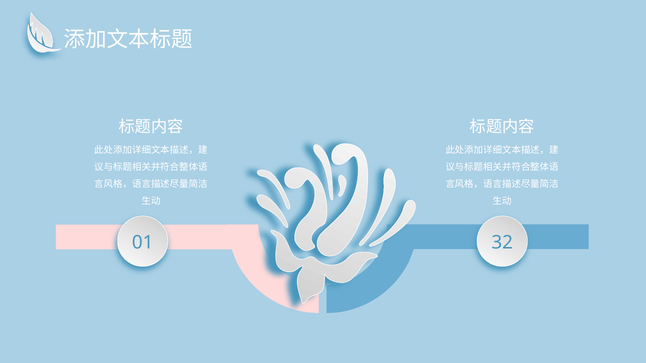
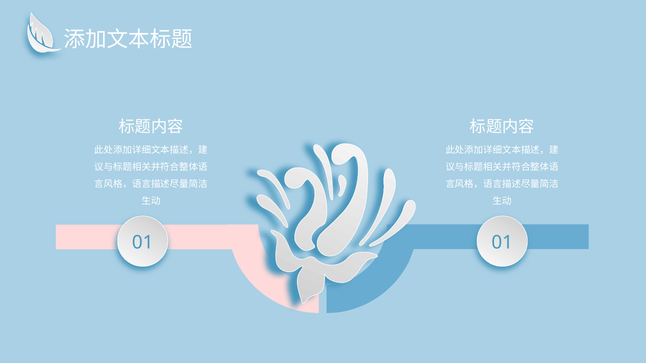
01 32: 32 -> 01
